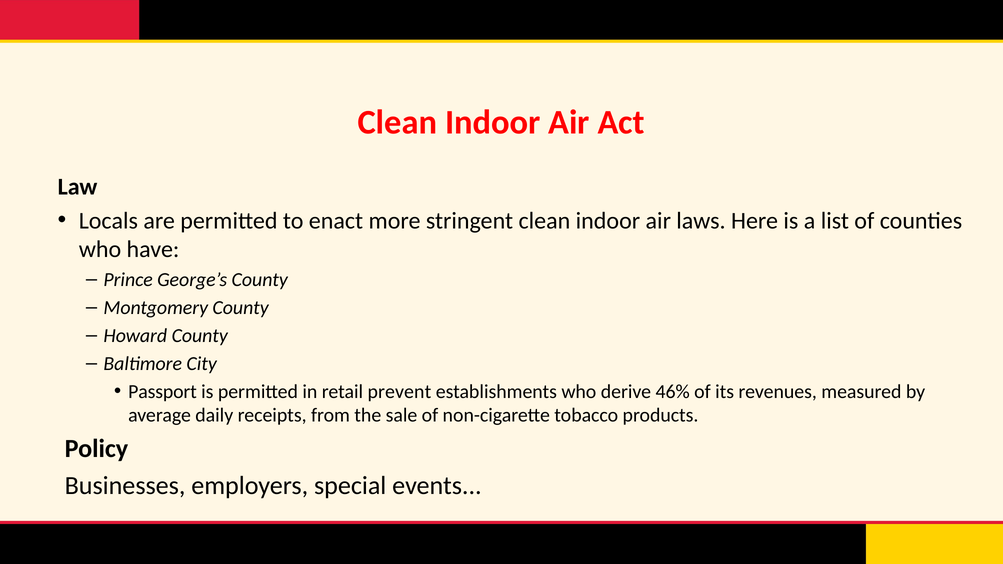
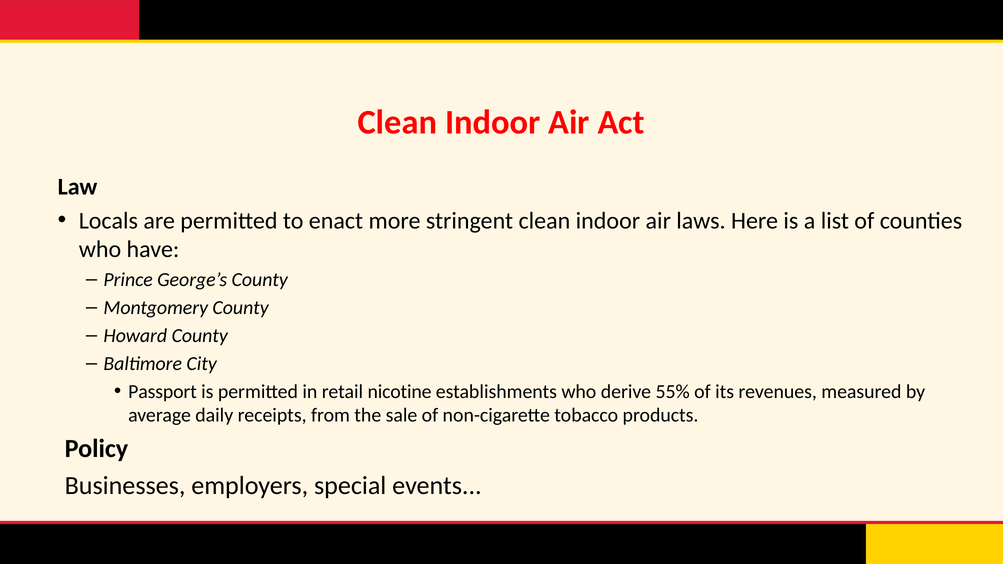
prevent: prevent -> nicotine
46%: 46% -> 55%
